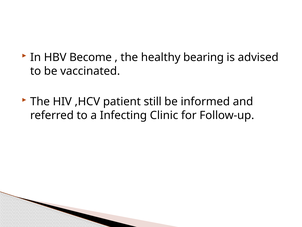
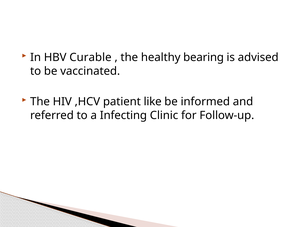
Become: Become -> Curable
still: still -> like
